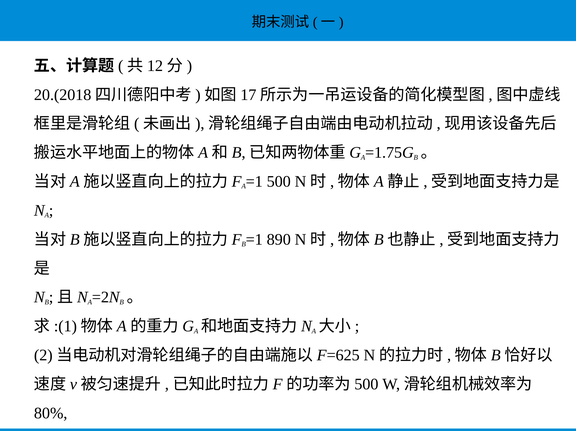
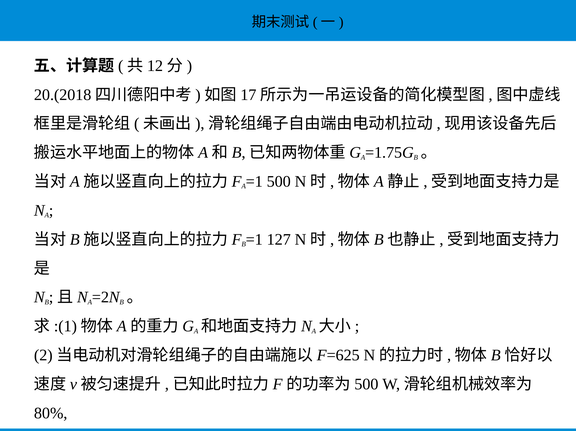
890: 890 -> 127
